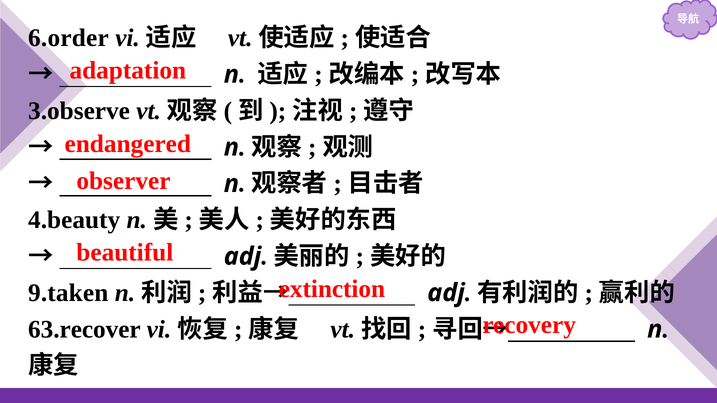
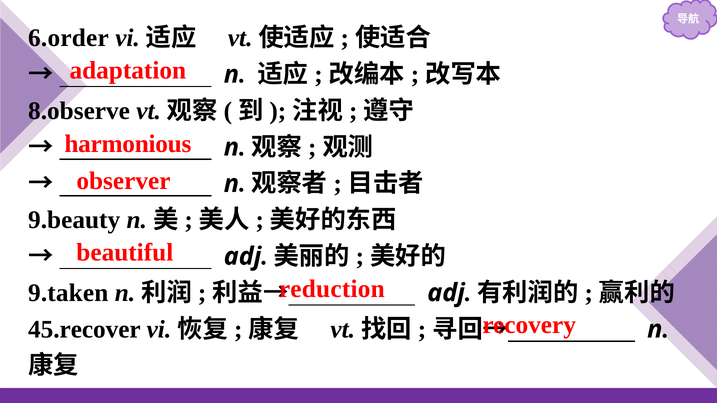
3.observe: 3.observe -> 8.observe
endangered: endangered -> harmonious
4.beauty: 4.beauty -> 9.beauty
extinction: extinction -> reduction
63.recover: 63.recover -> 45.recover
